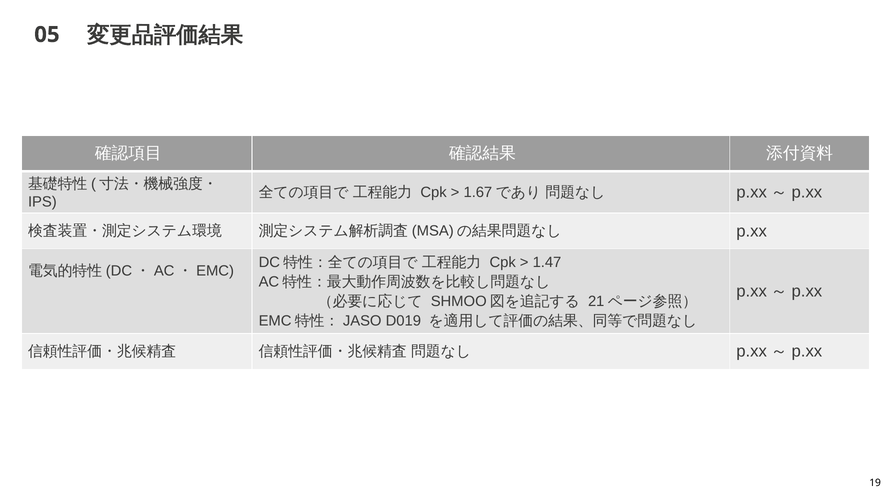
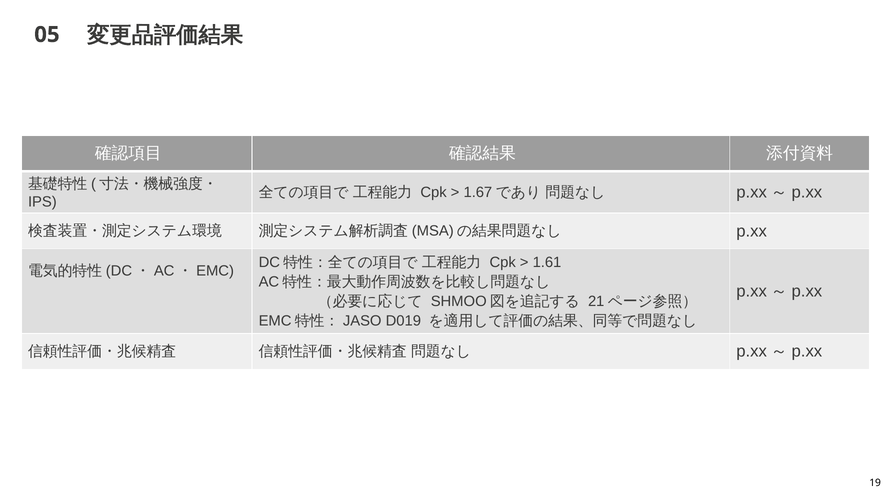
1.47: 1.47 -> 1.61
